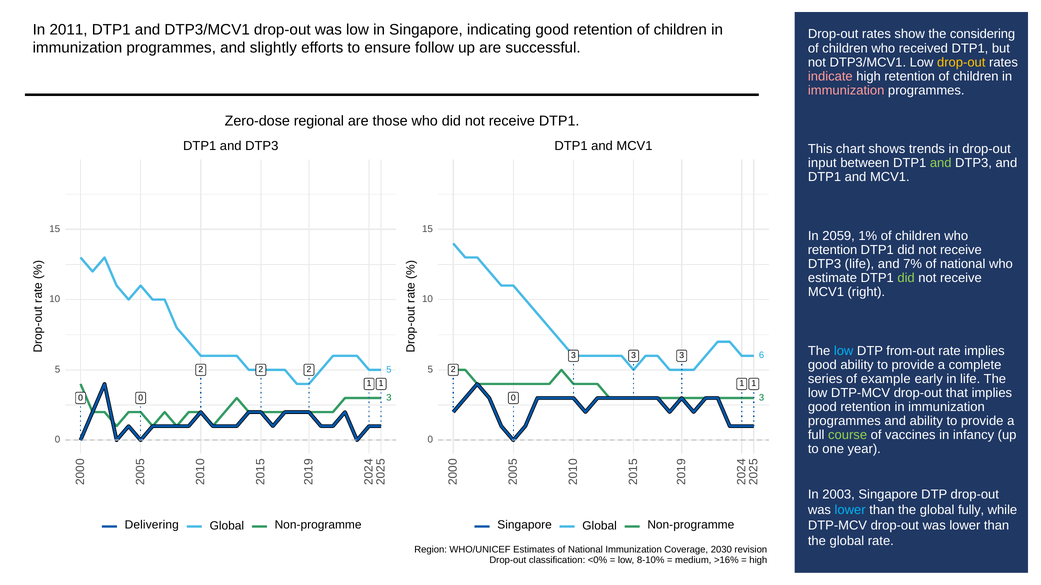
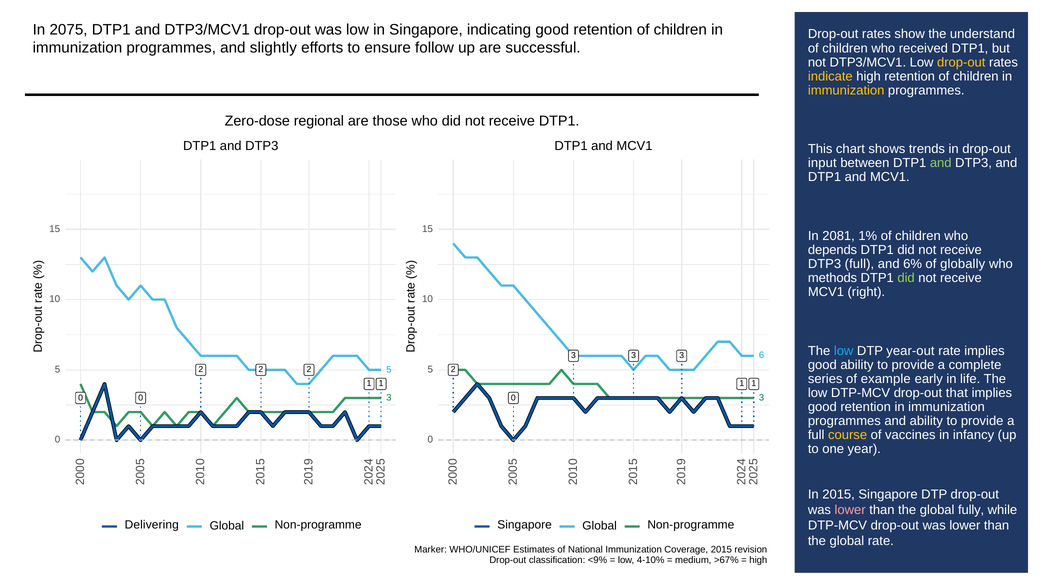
2011: 2011 -> 2075
considering: considering -> understand
indicate colour: pink -> yellow
immunization at (846, 90) colour: pink -> yellow
2059: 2059 -> 2081
retention at (833, 250): retention -> depends
DTP3 life: life -> full
7%: 7% -> 6%
national at (963, 264): national -> globally
estimate: estimate -> methods
from-out: from-out -> year-out
course colour: light green -> yellow
In 2003: 2003 -> 2015
lower at (850, 510) colour: light blue -> pink
Region: Region -> Marker
Coverage 2030: 2030 -> 2015
<0%: <0% -> <9%
8-10%: 8-10% -> 4-10%
>16%: >16% -> >67%
